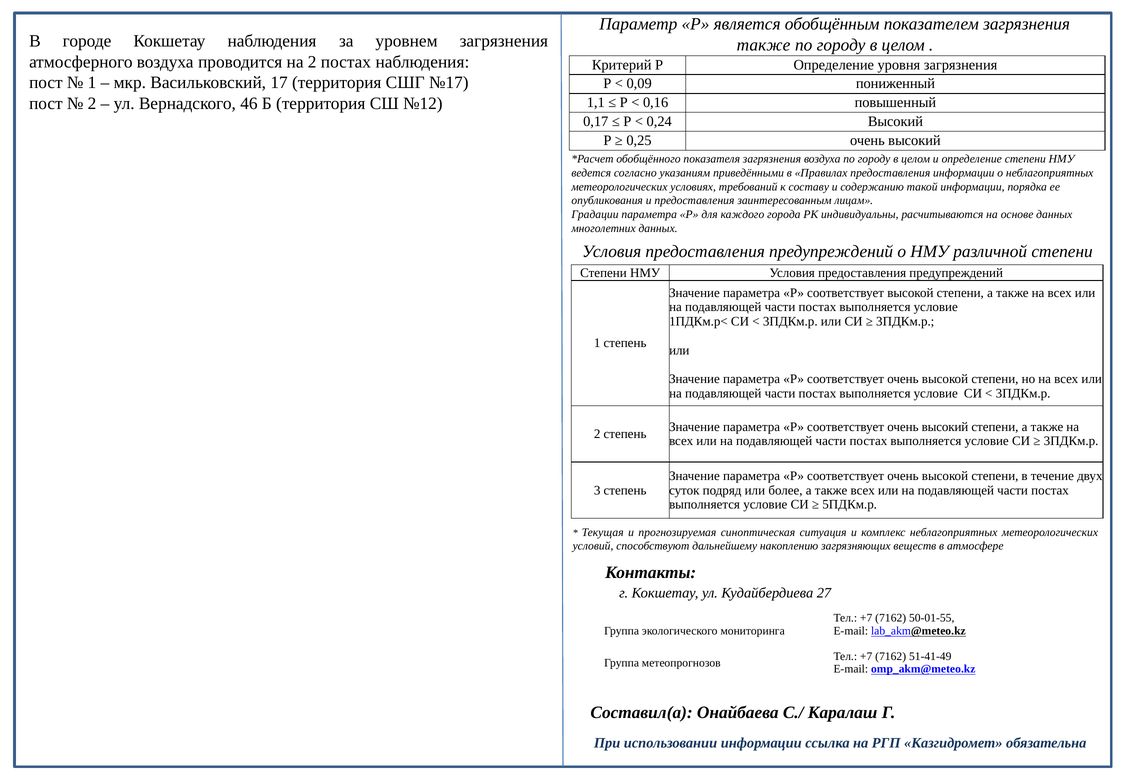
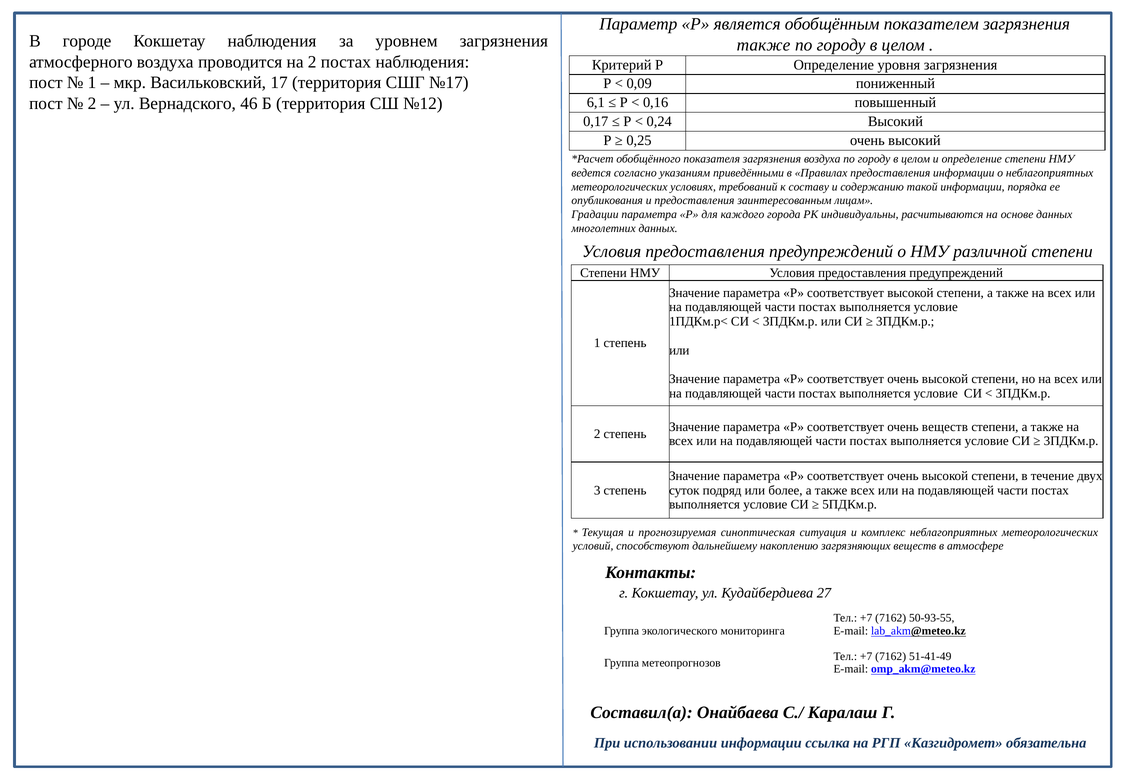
1,1: 1,1 -> 6,1
соответствует очень высокий: высокий -> веществ
50-01-55: 50-01-55 -> 50-93-55
